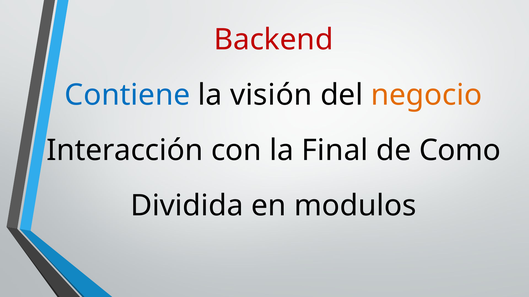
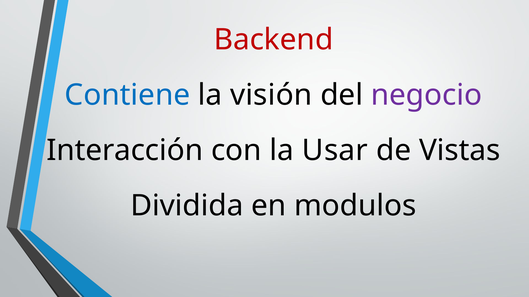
negocio colour: orange -> purple
Final: Final -> Usar
Como: Como -> Vistas
